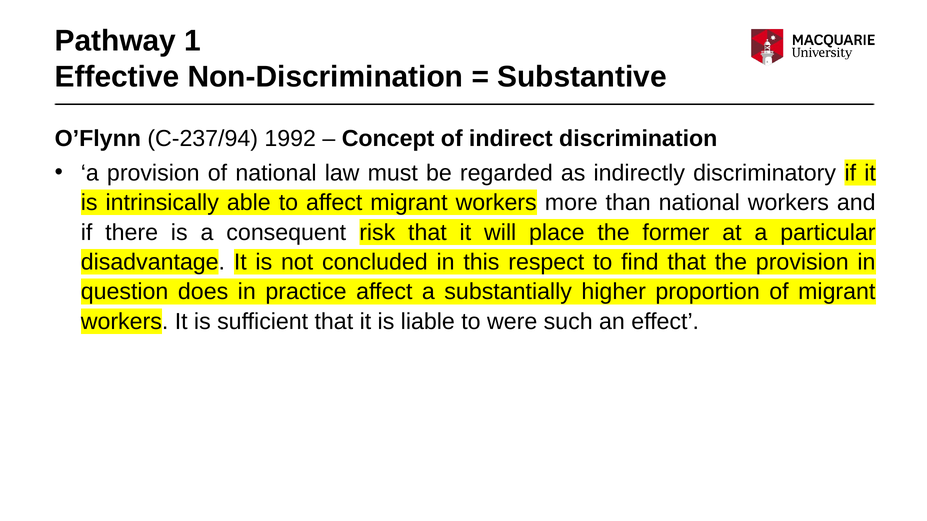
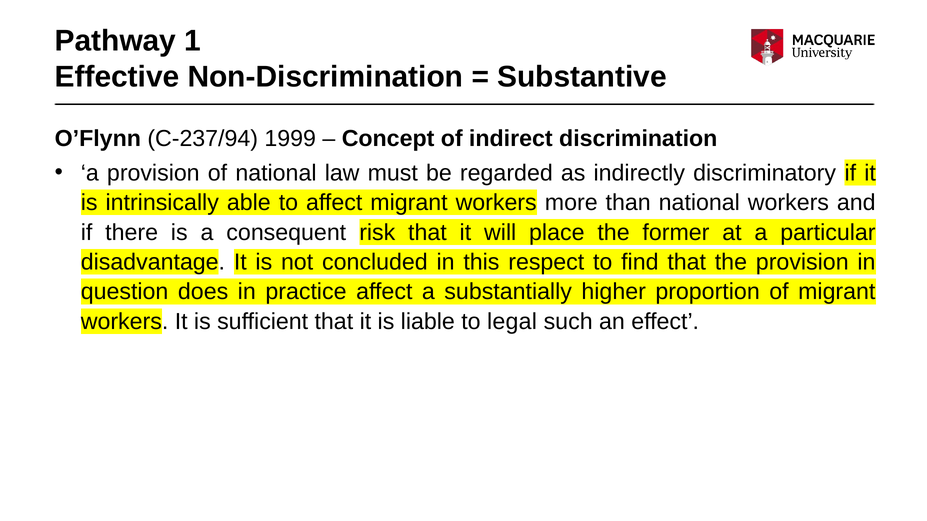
1992: 1992 -> 1999
were: were -> legal
